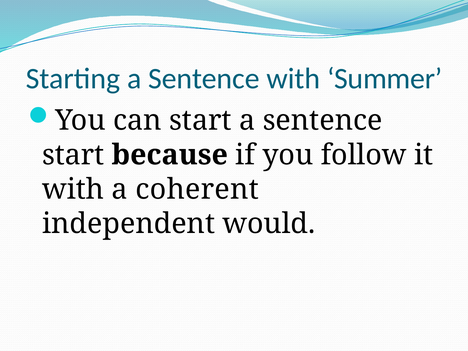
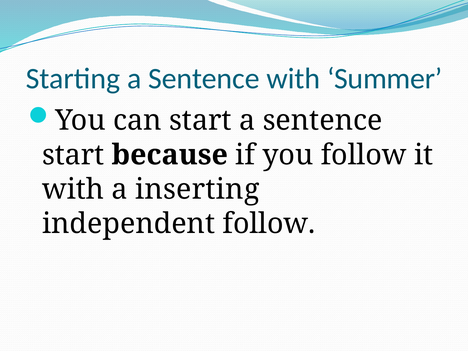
coherent: coherent -> inserting
independent would: would -> follow
